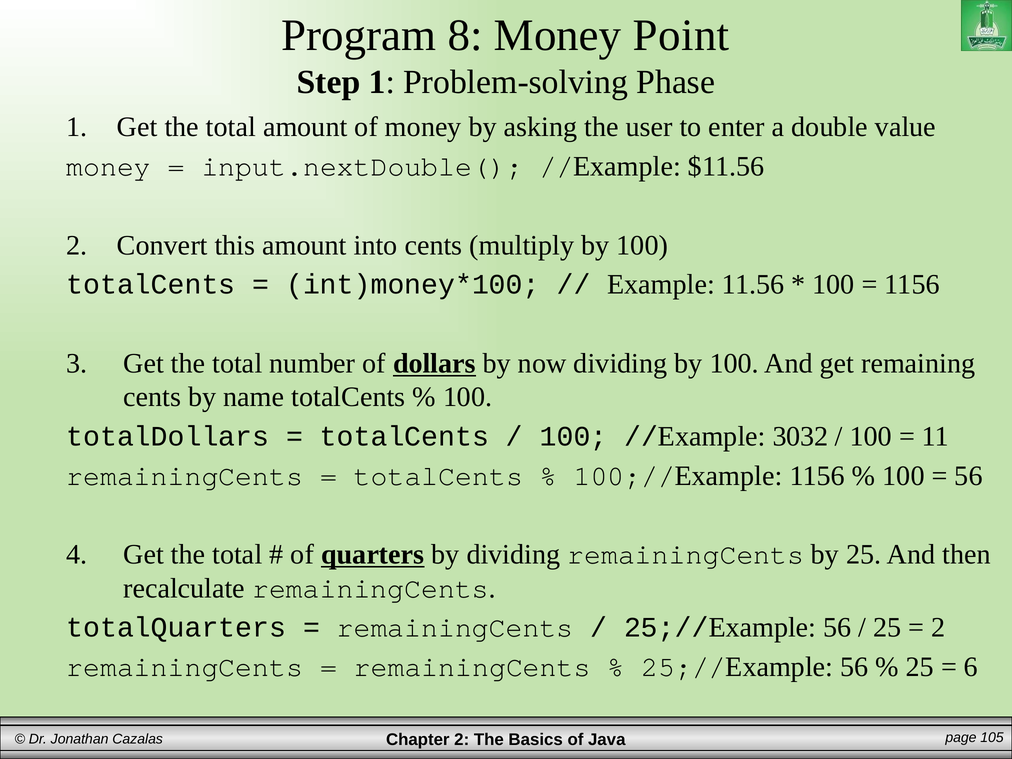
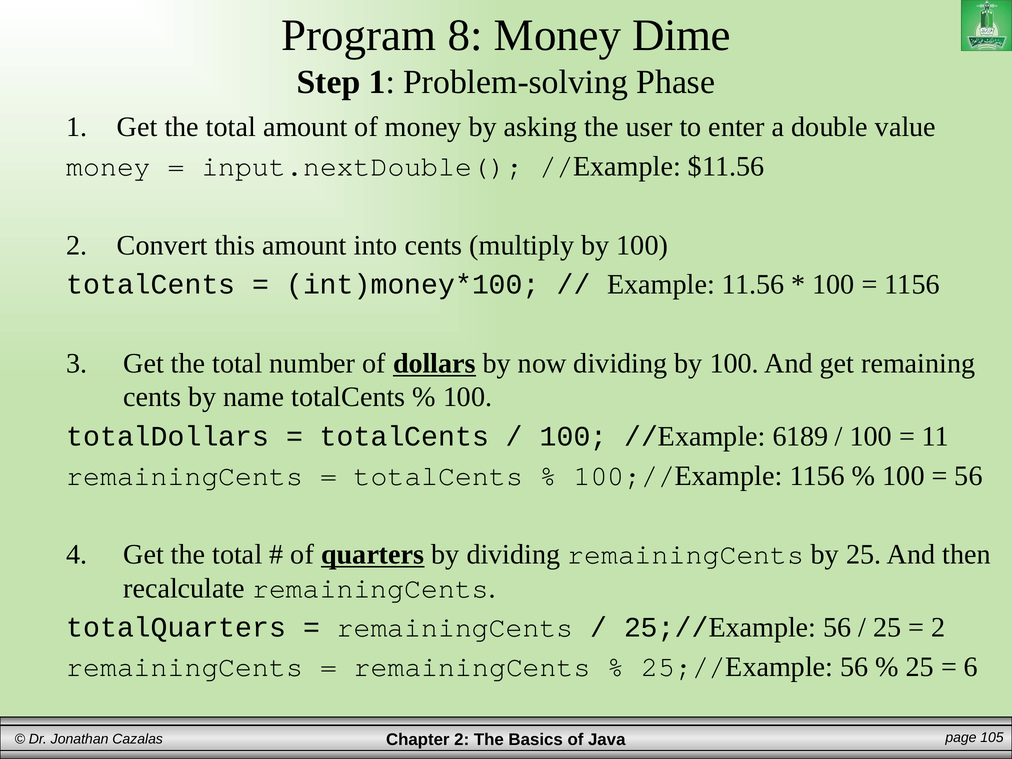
Point: Point -> Dime
3032: 3032 -> 6189
